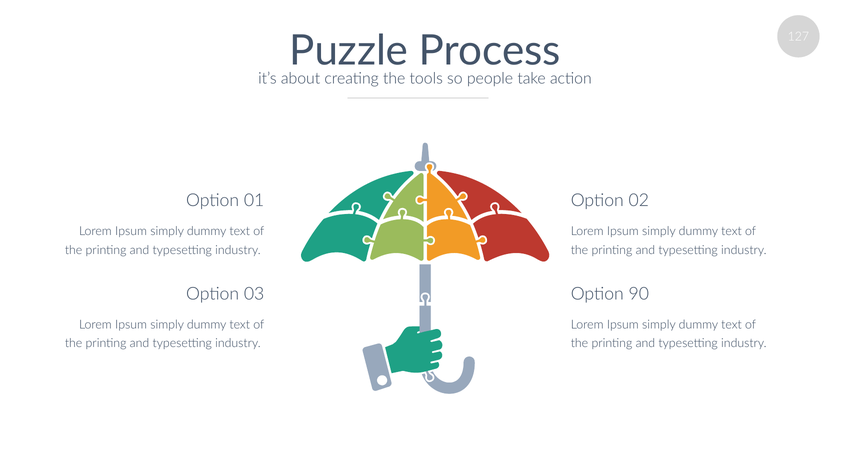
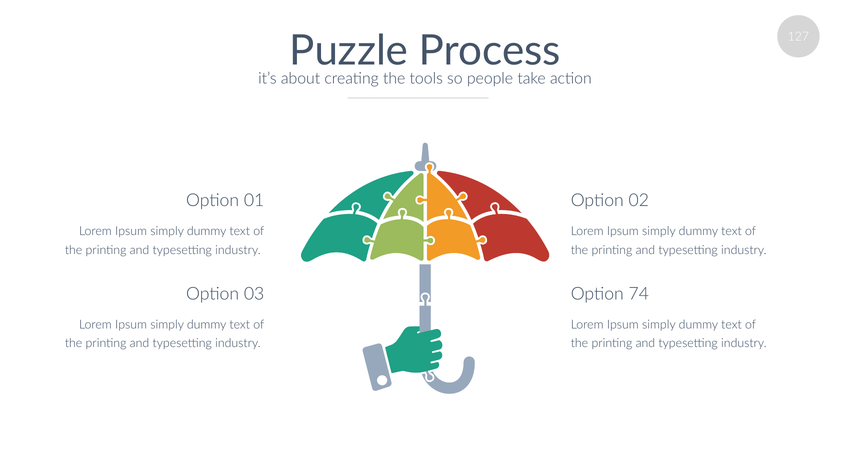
90: 90 -> 74
